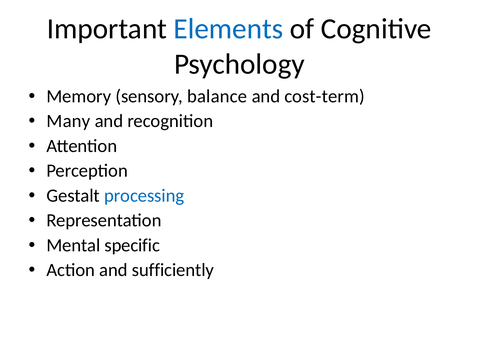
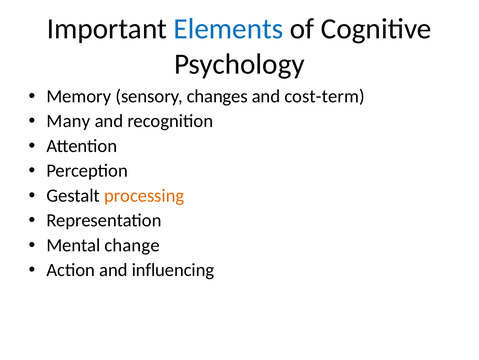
balance: balance -> changes
processing colour: blue -> orange
specific: specific -> change
sufficiently: sufficiently -> influencing
